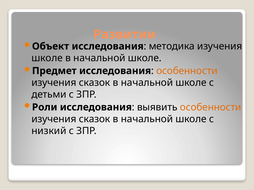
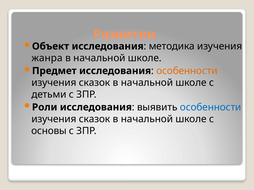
школе at (47, 58): школе -> жанра
особенности at (211, 107) colour: orange -> blue
низкий: низкий -> основы
